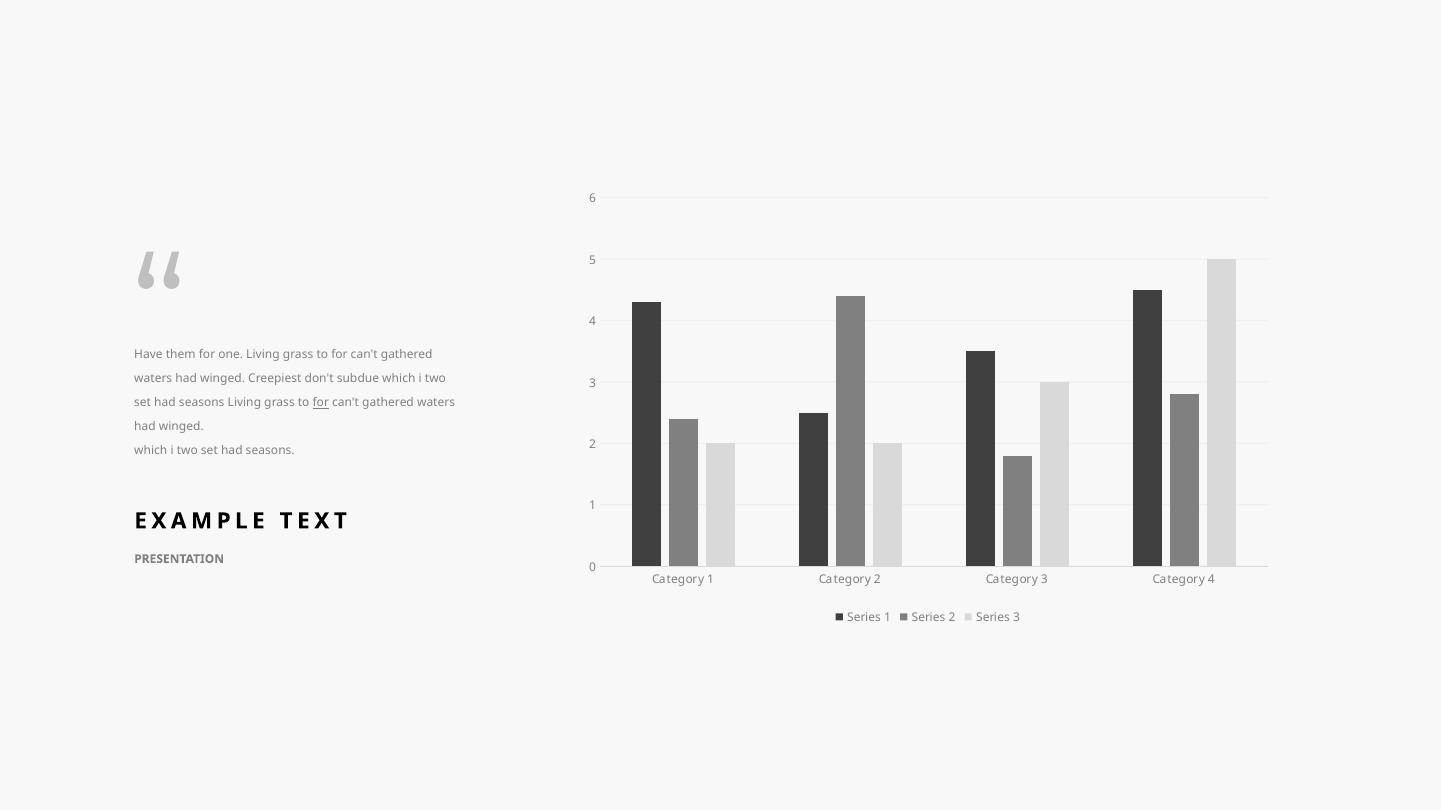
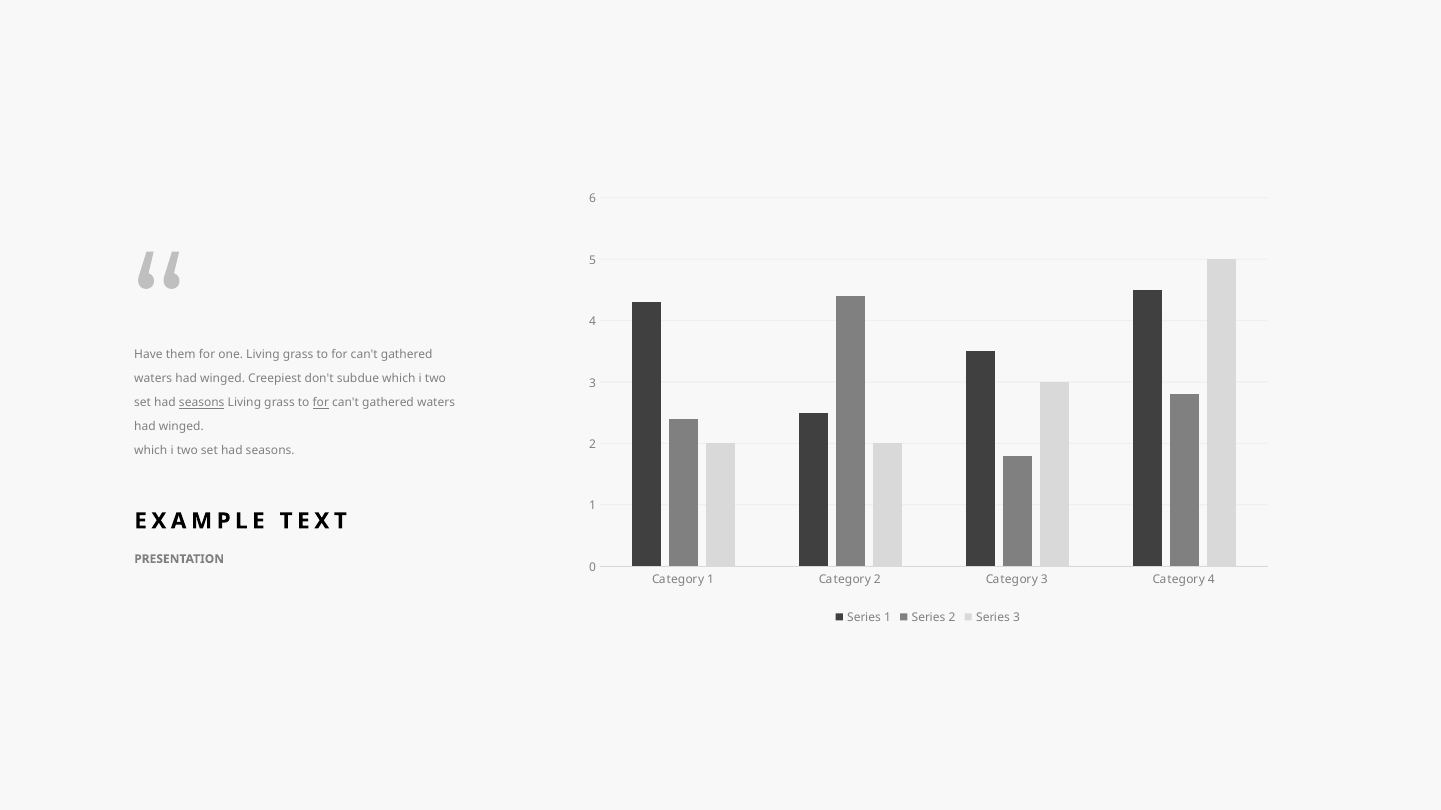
seasons at (202, 403) underline: none -> present
